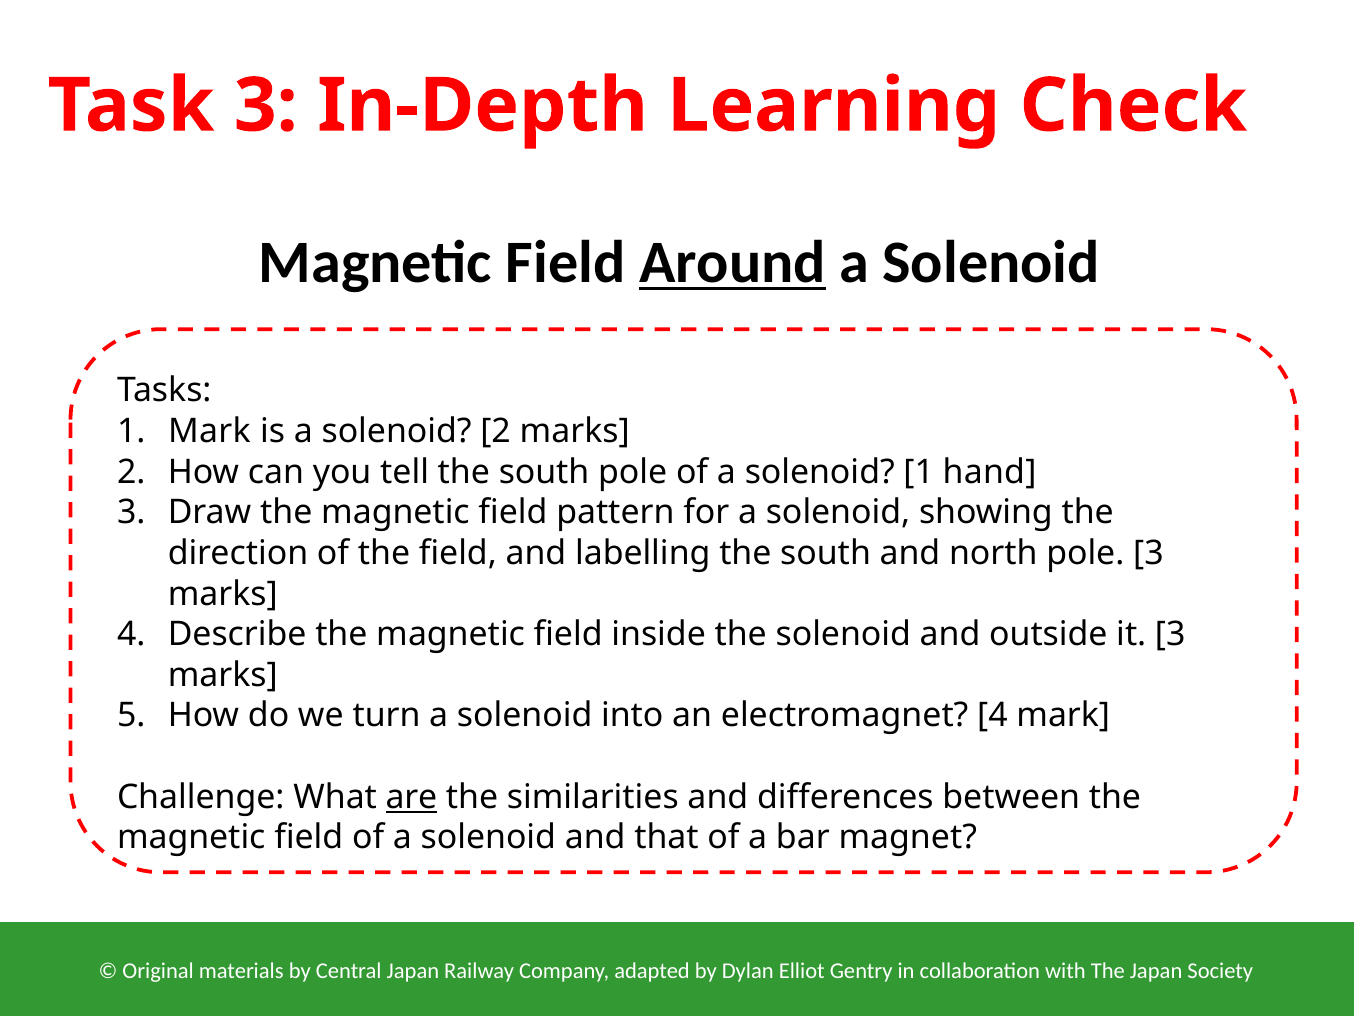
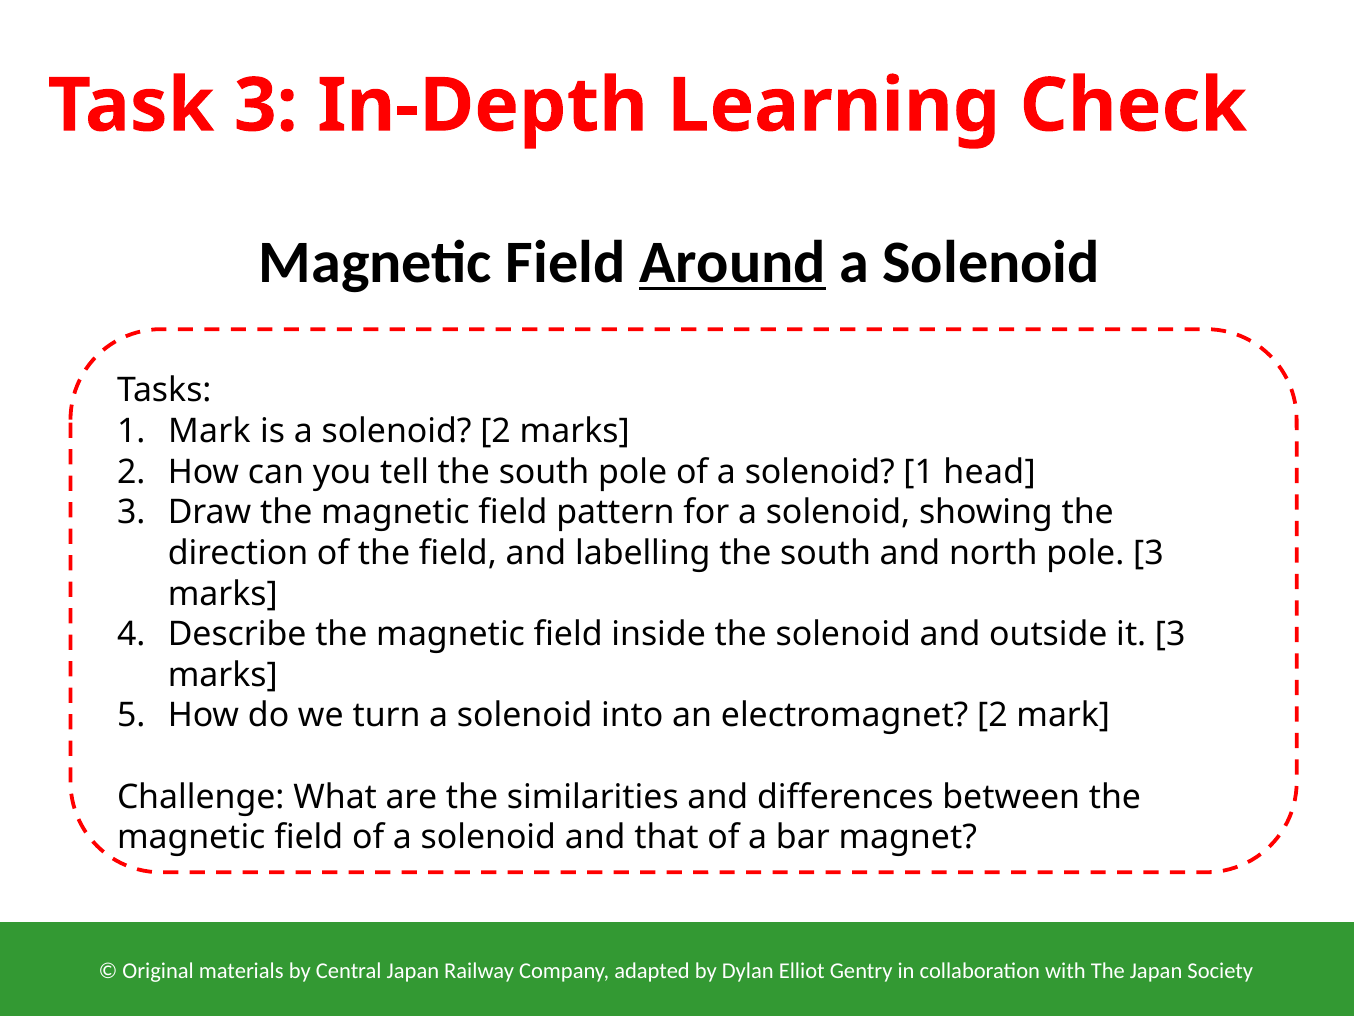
hand: hand -> head
electromagnet 4: 4 -> 2
are underline: present -> none
